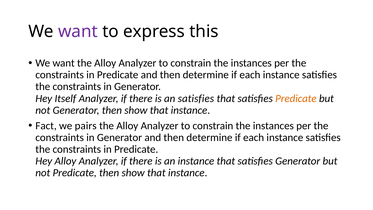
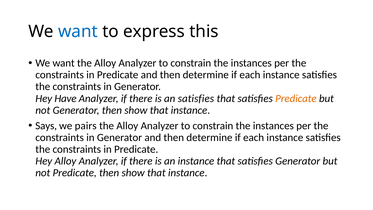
want at (78, 31) colour: purple -> blue
Itself: Itself -> Have
Fact: Fact -> Says
